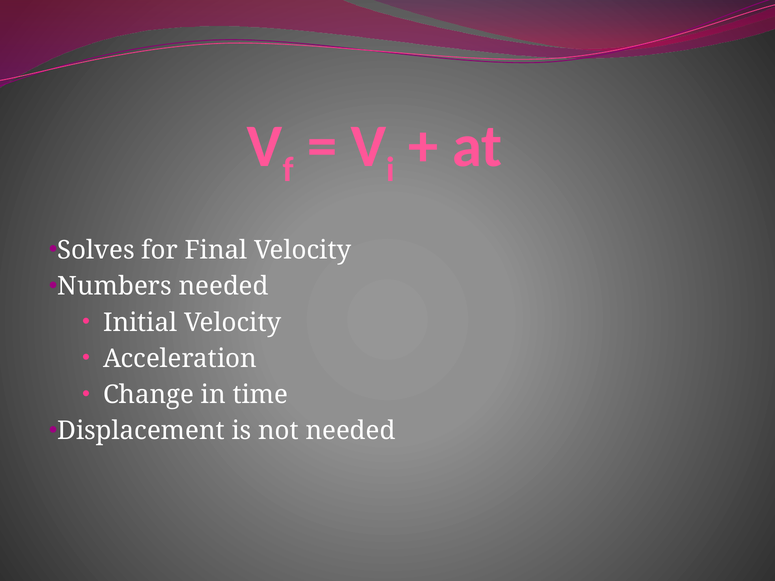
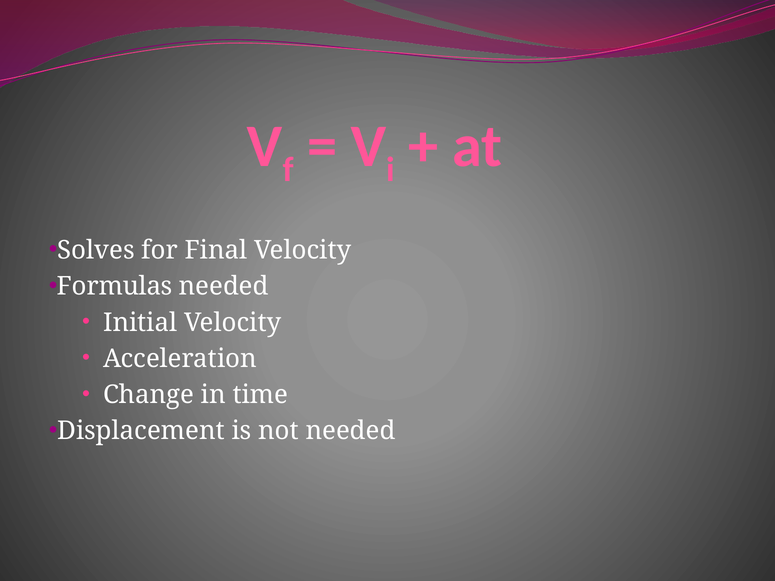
Numbers: Numbers -> Formulas
